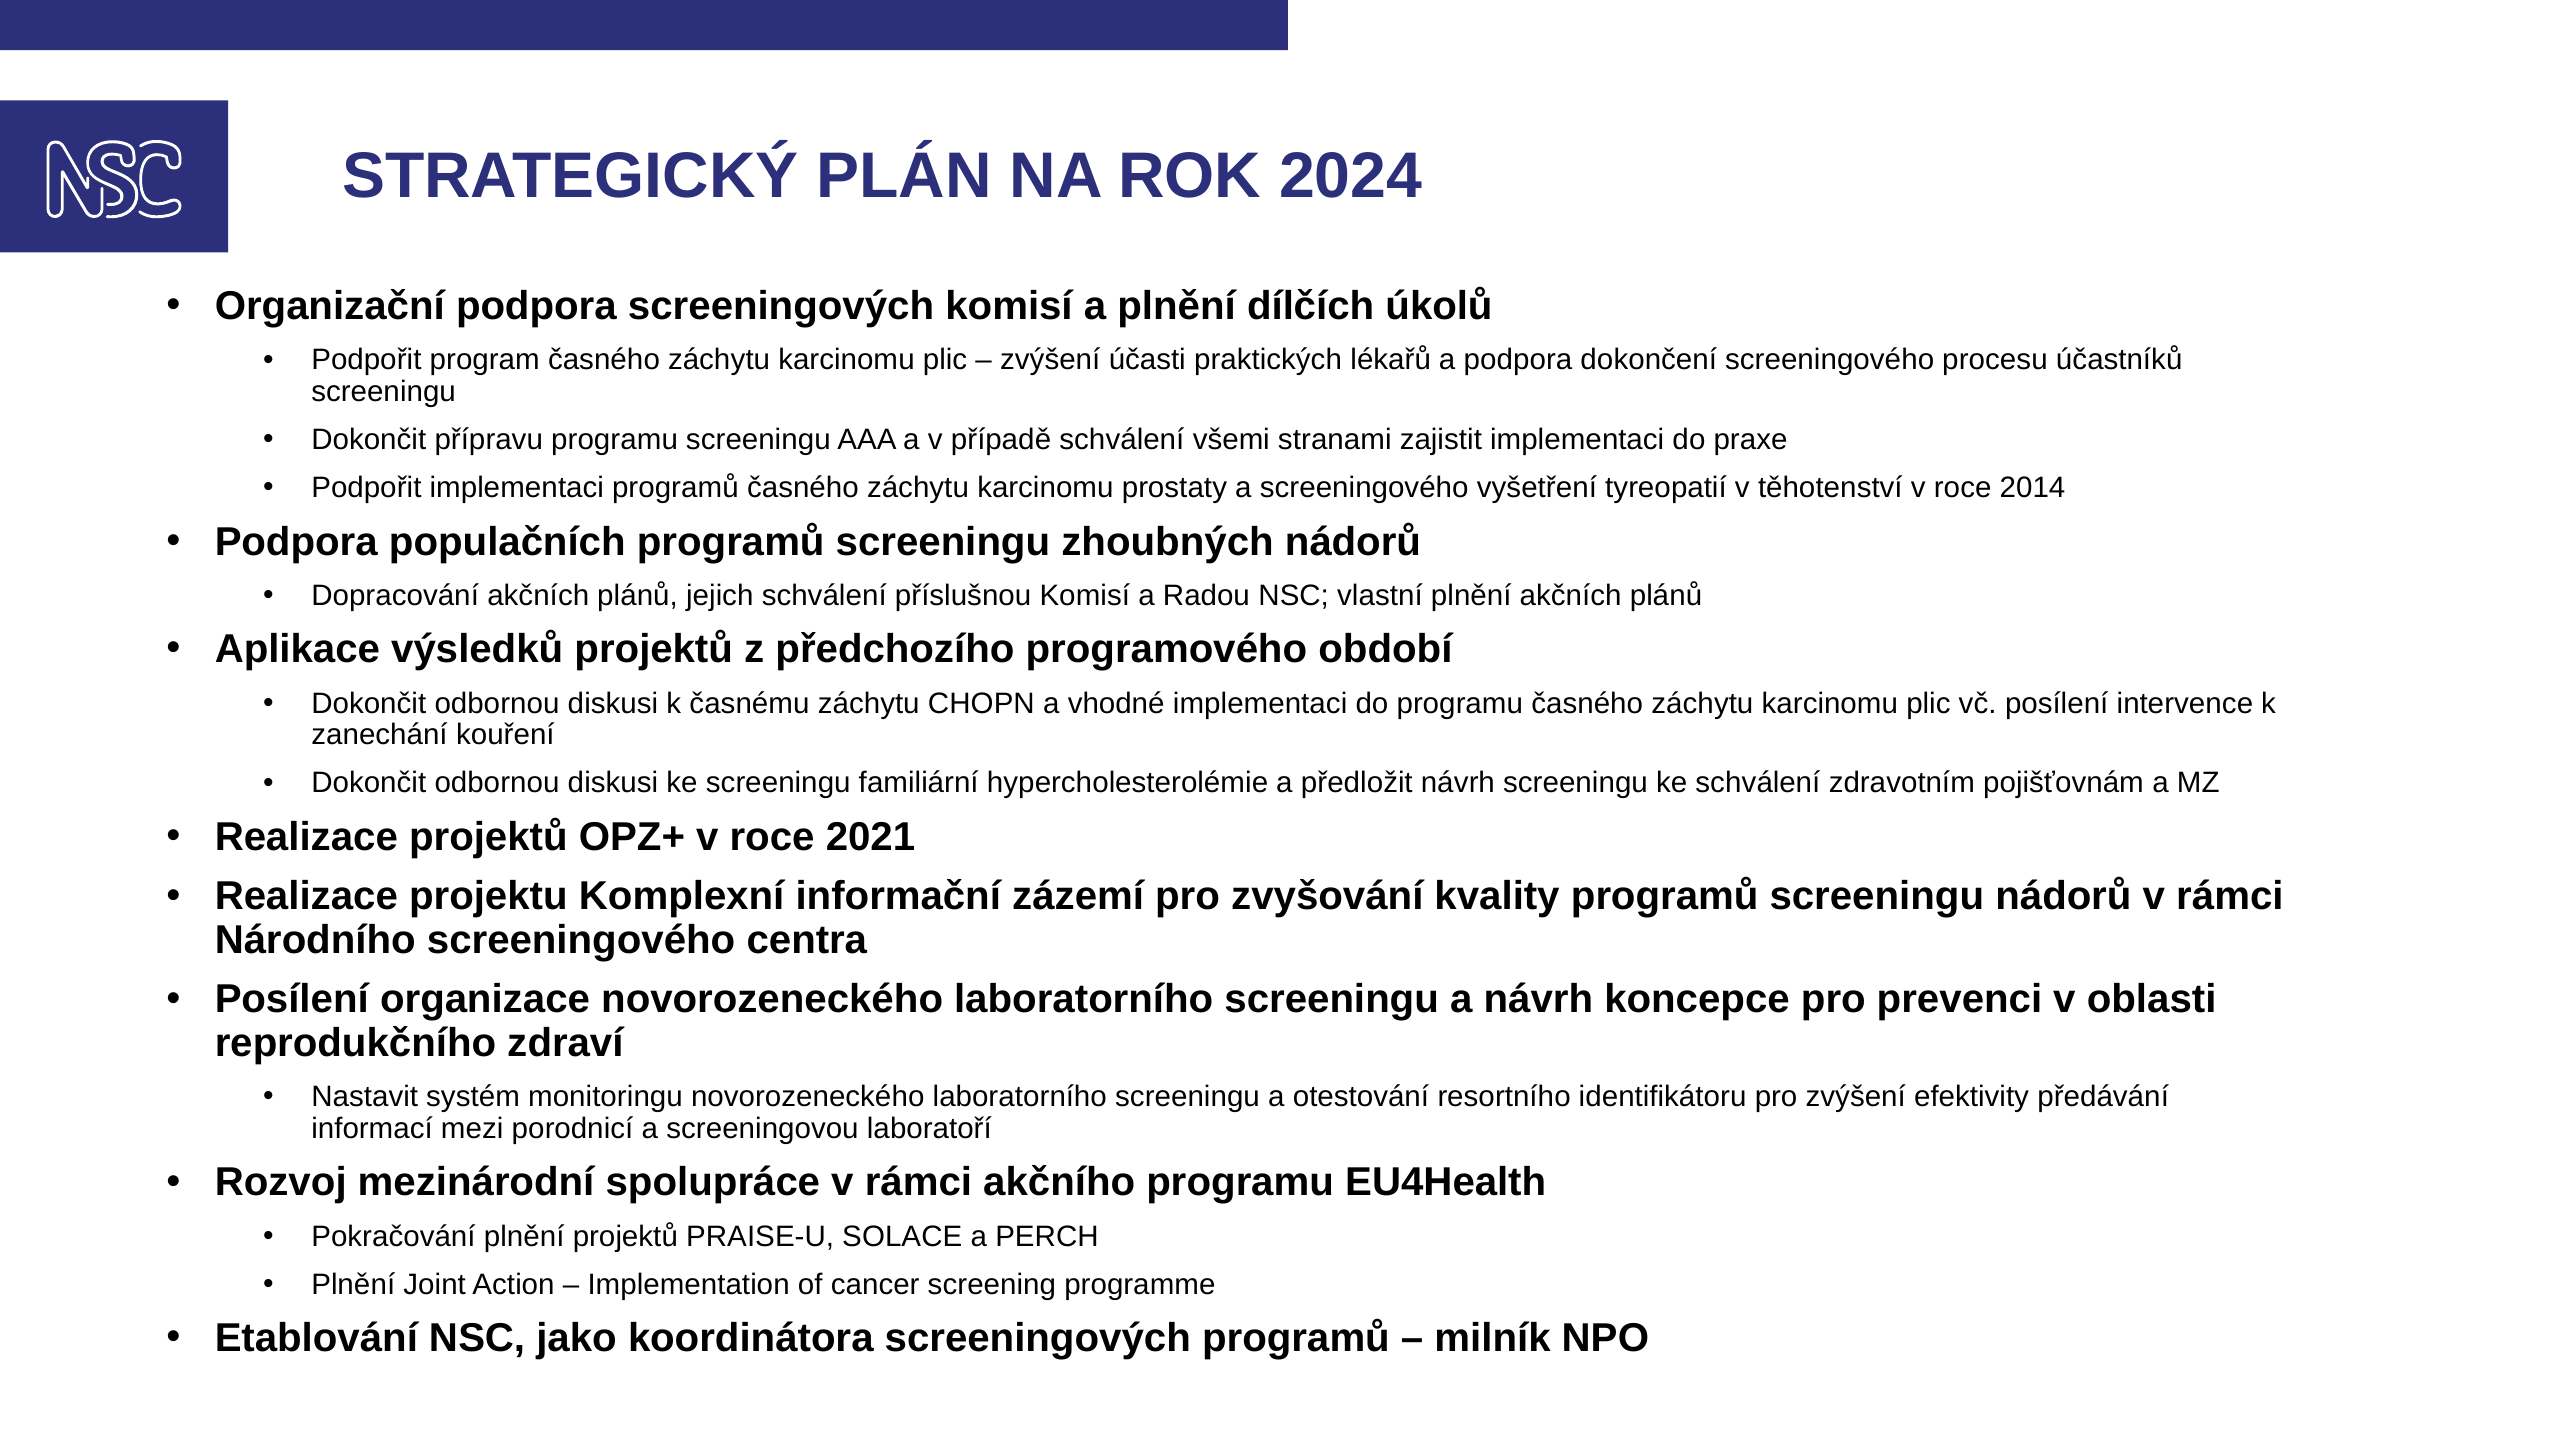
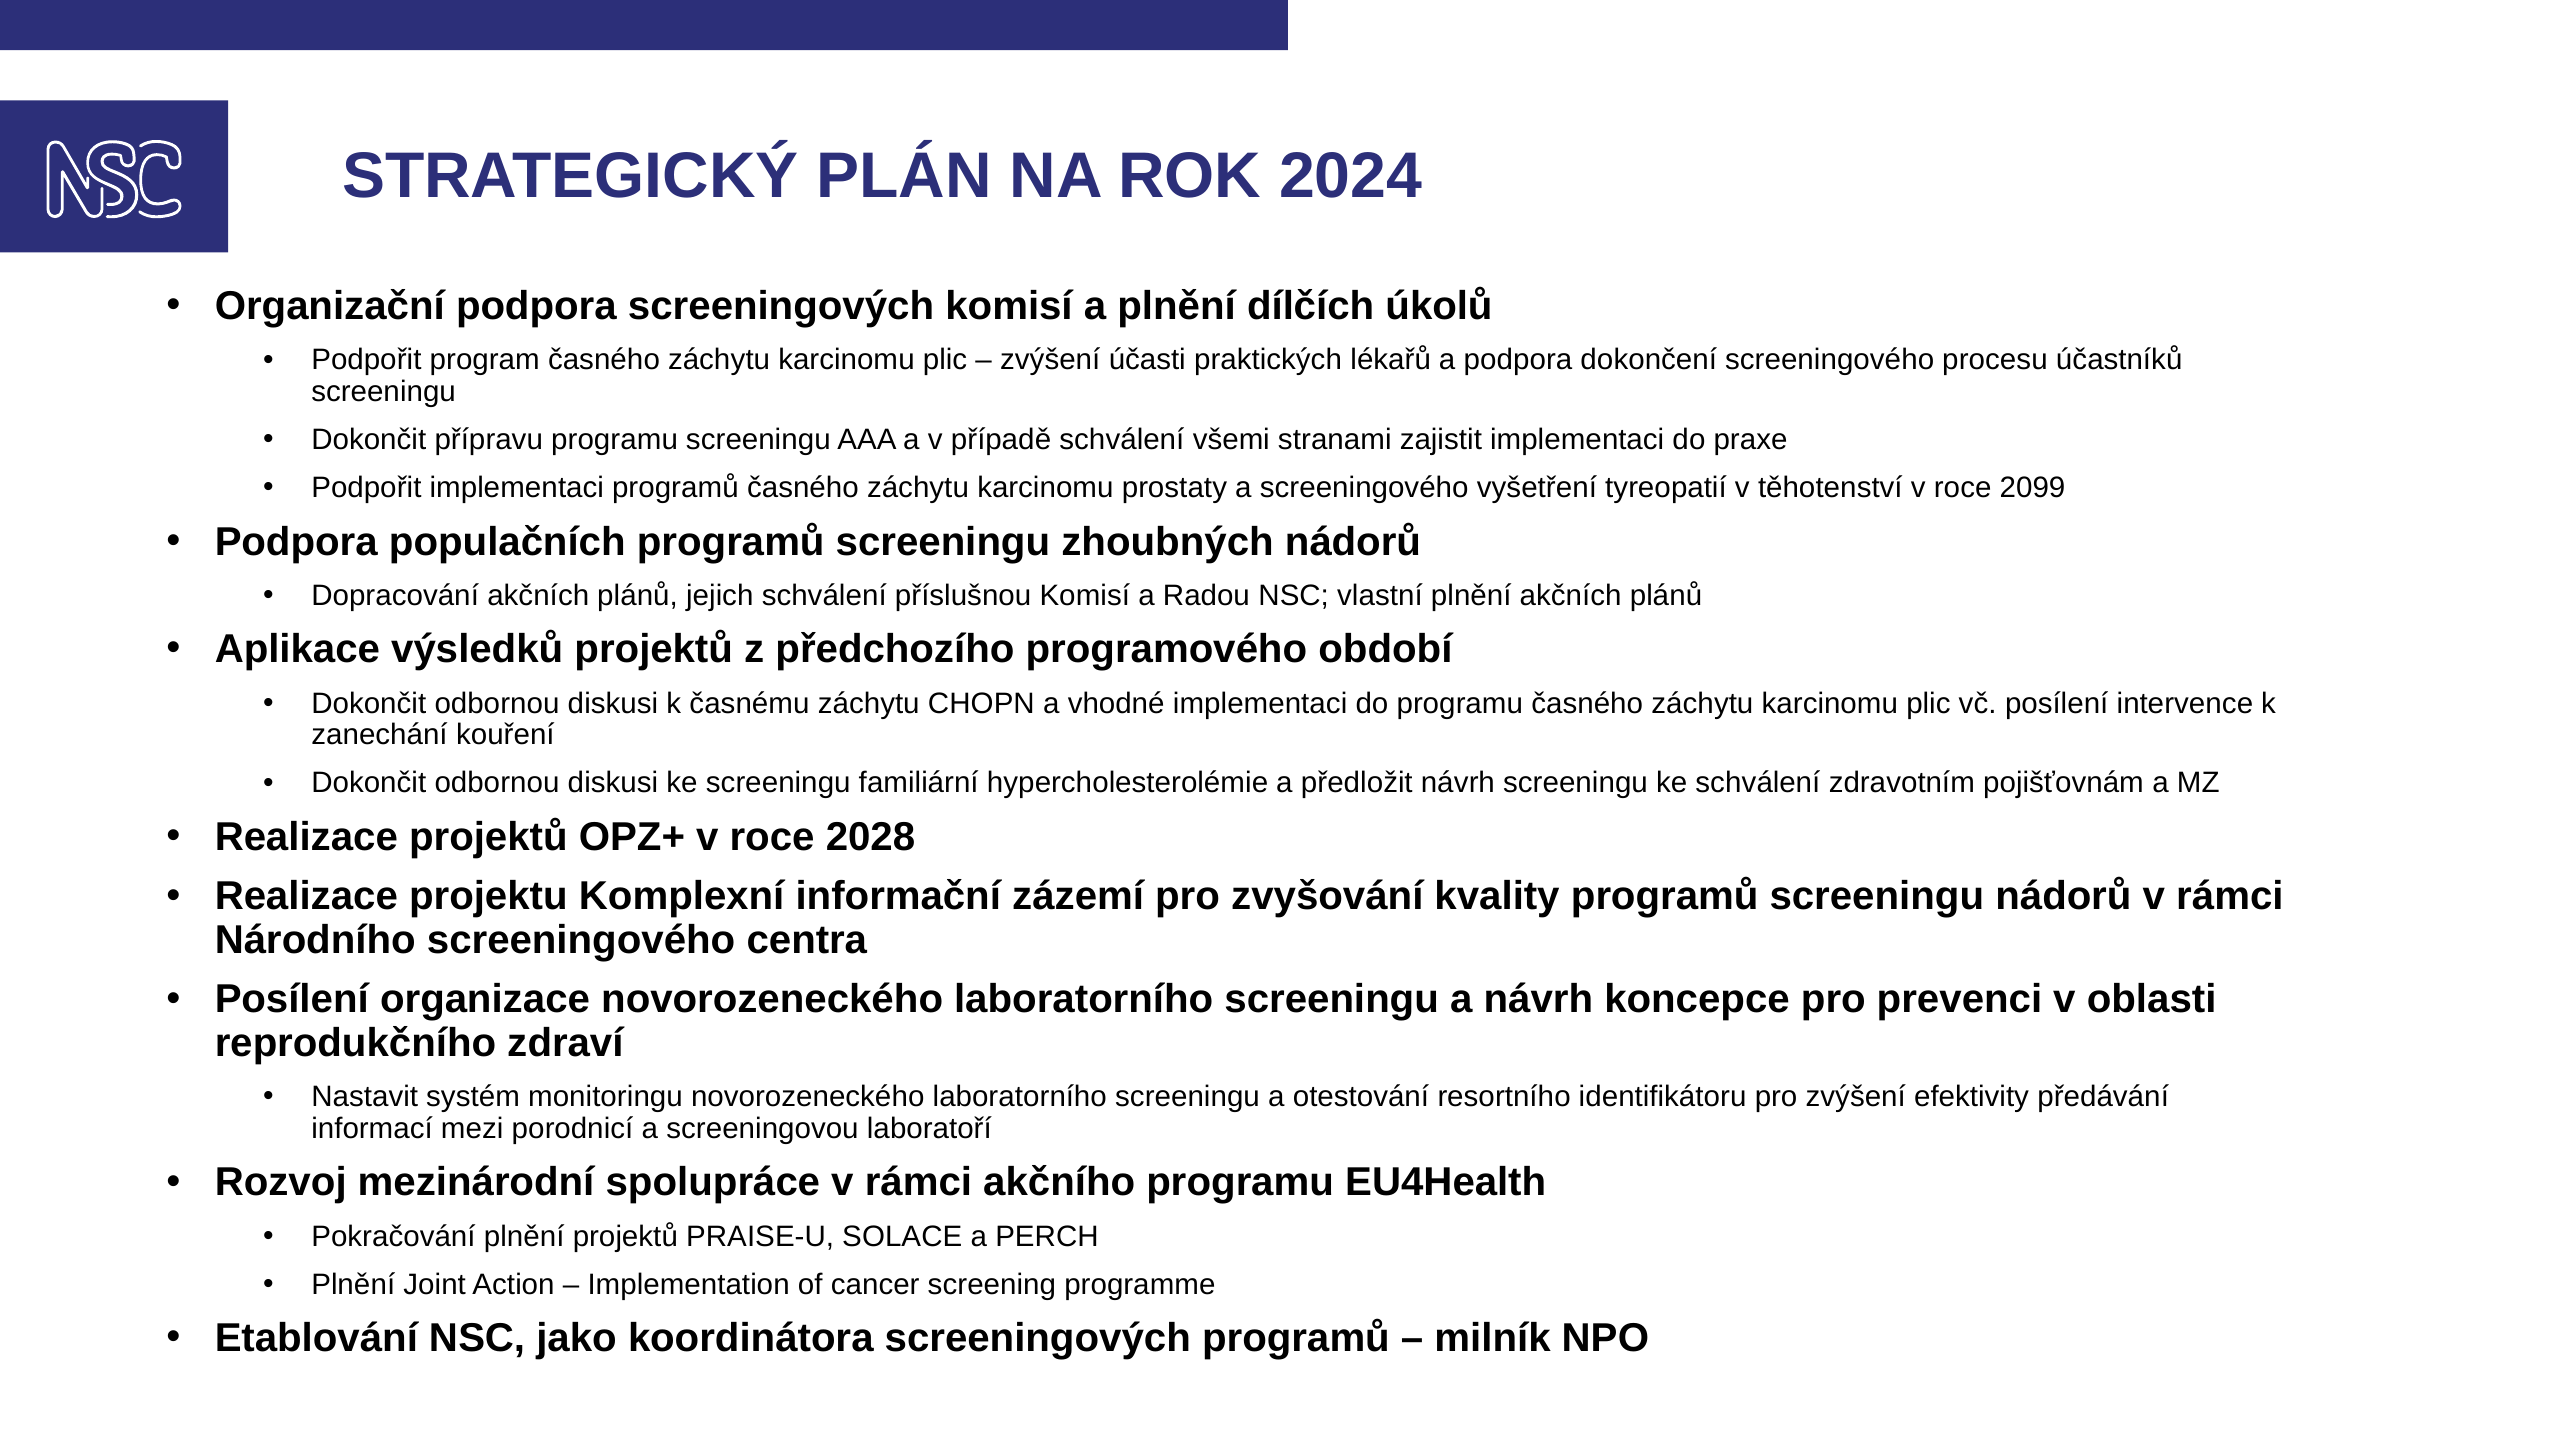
2014: 2014 -> 2099
2021: 2021 -> 2028
